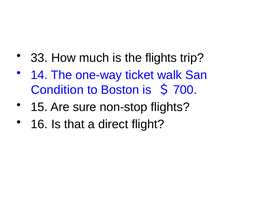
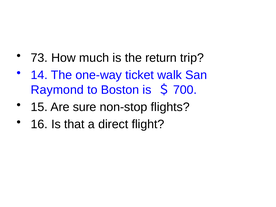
33: 33 -> 73
the flights: flights -> return
Condition: Condition -> Raymond
